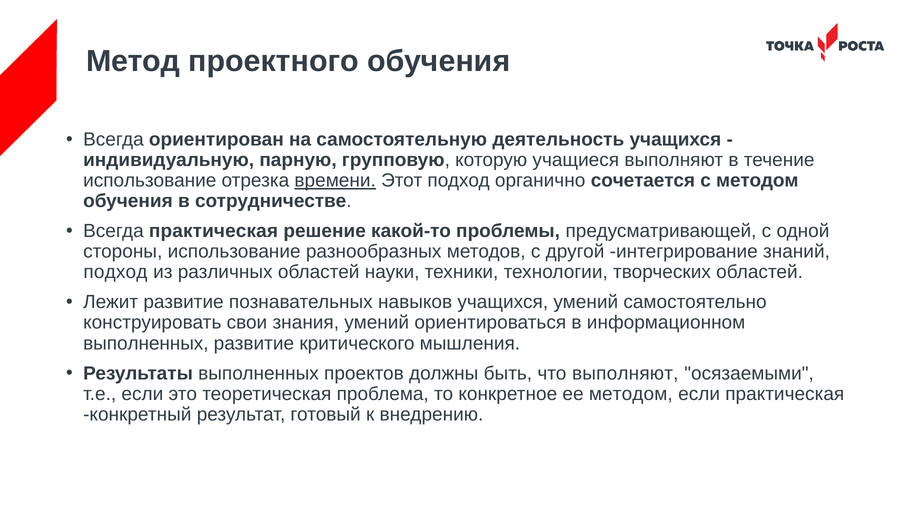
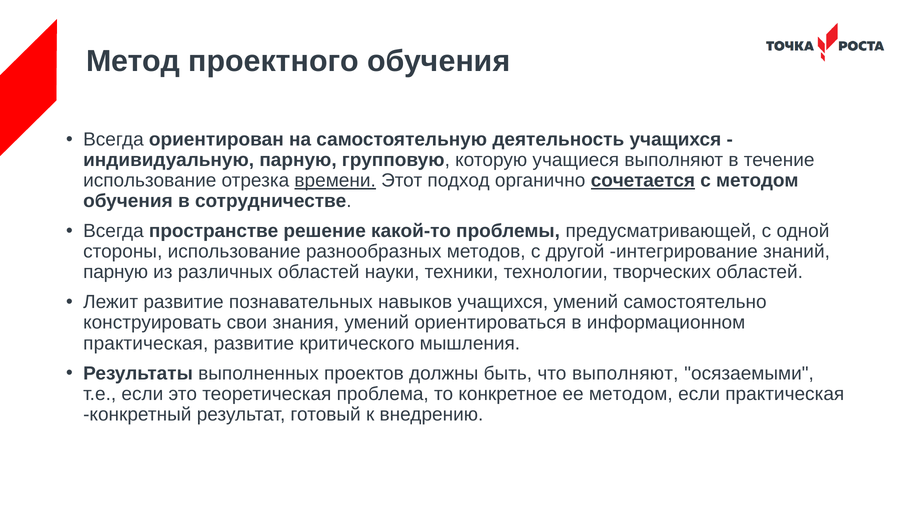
сочетается underline: none -> present
Всегда практическая: практическая -> пространстве
подход at (115, 272): подход -> парную
выполненных at (146, 343): выполненных -> практическая
